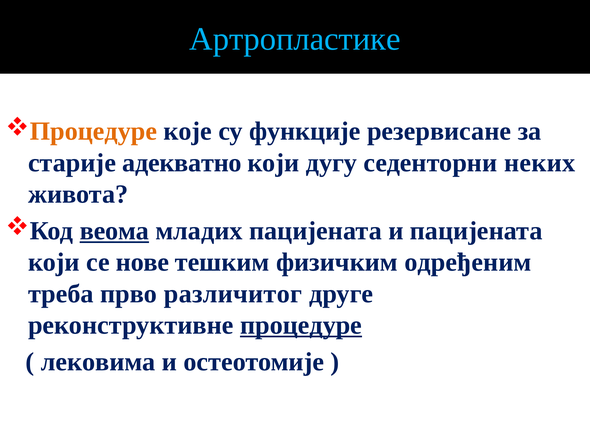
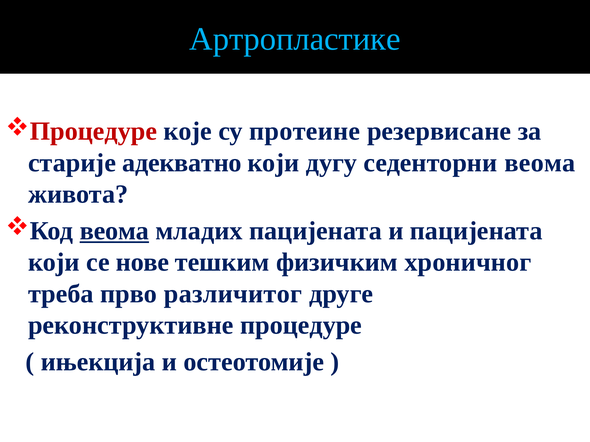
Процедуре at (93, 131) colour: orange -> red
функције: функције -> протеине
седенторни неких: неких -> веома
одређеним: одређеним -> хроничног
процедуре at (301, 326) underline: present -> none
лековима: лековима -> ињекција
